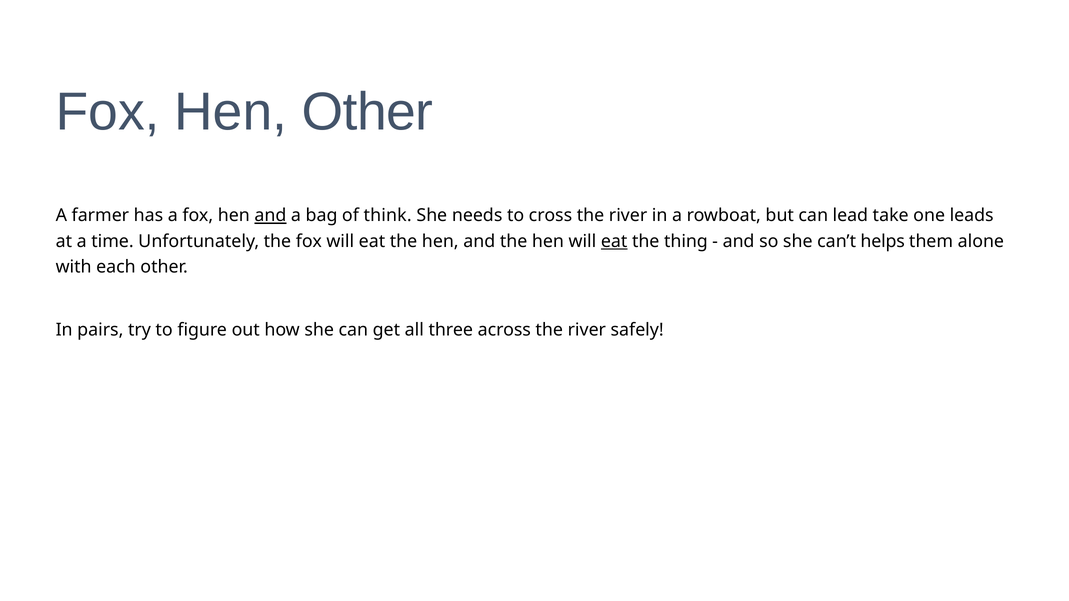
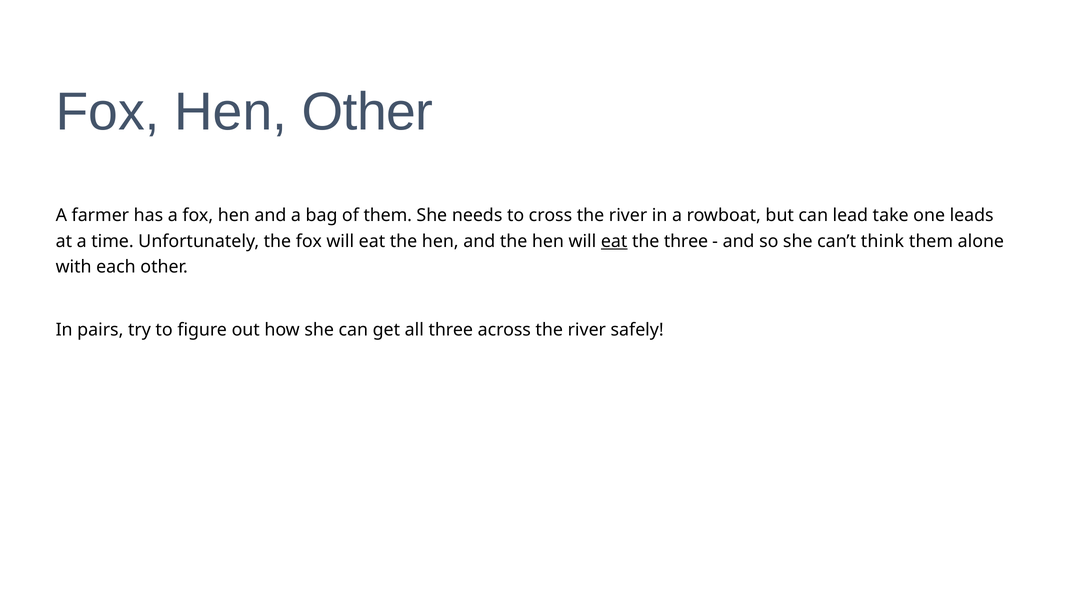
and at (270, 216) underline: present -> none
of think: think -> them
the thing: thing -> three
helps: helps -> think
